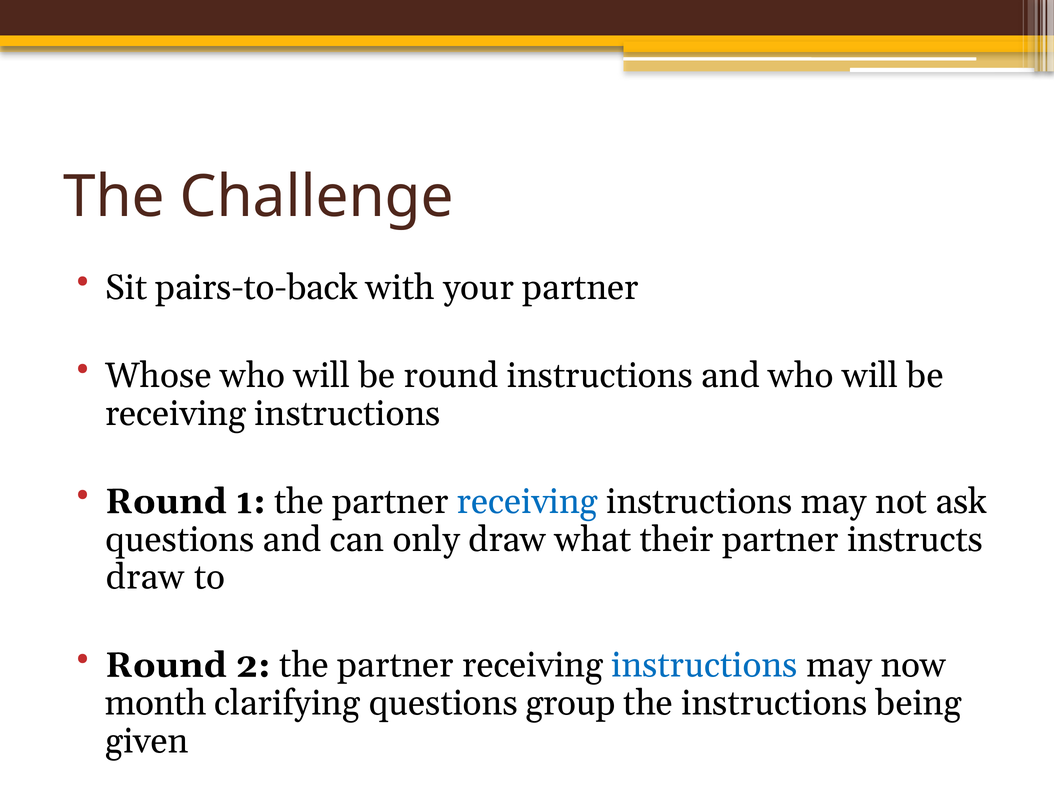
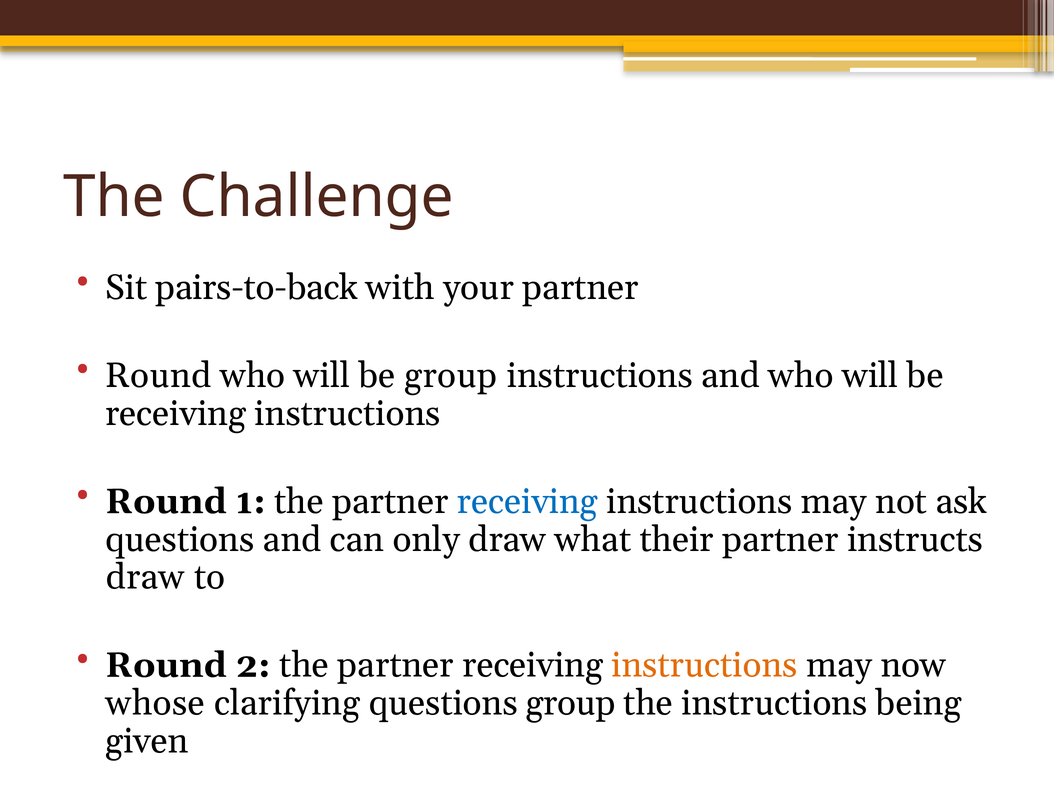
Whose at (158, 376): Whose -> Round
be round: round -> group
instructions at (705, 666) colour: blue -> orange
month: month -> whose
